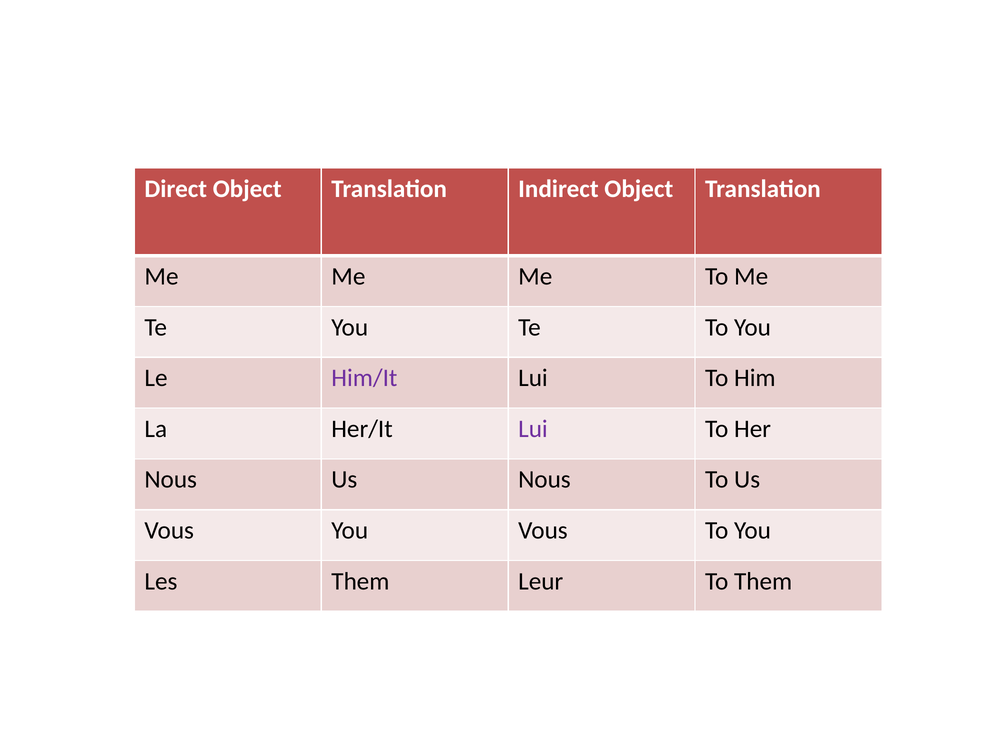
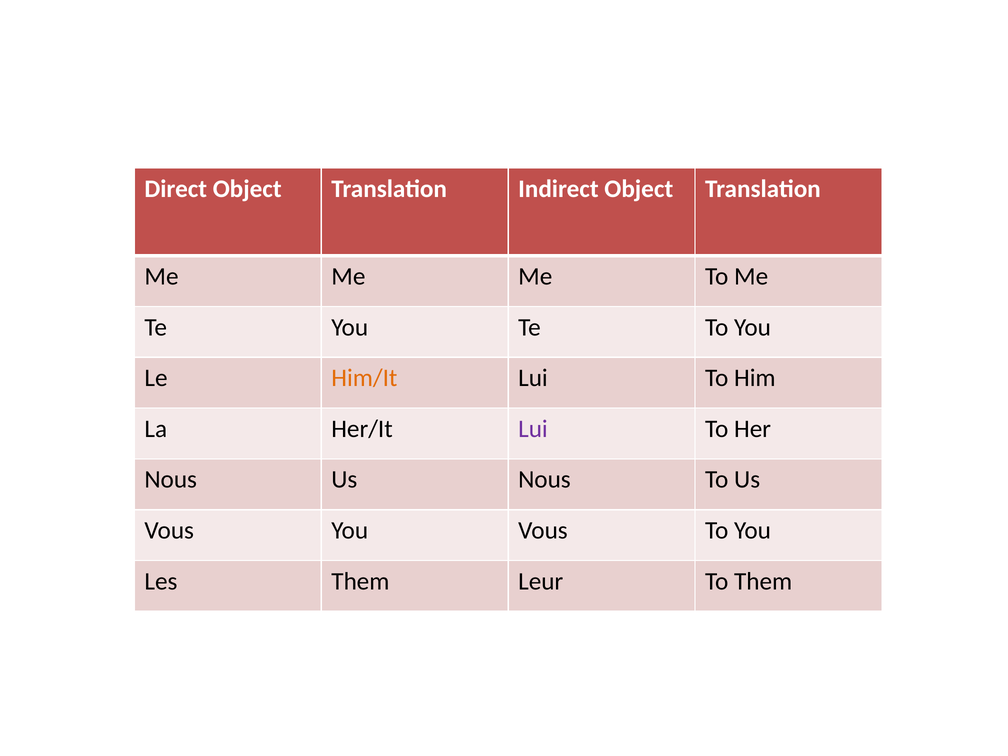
Him/It colour: purple -> orange
